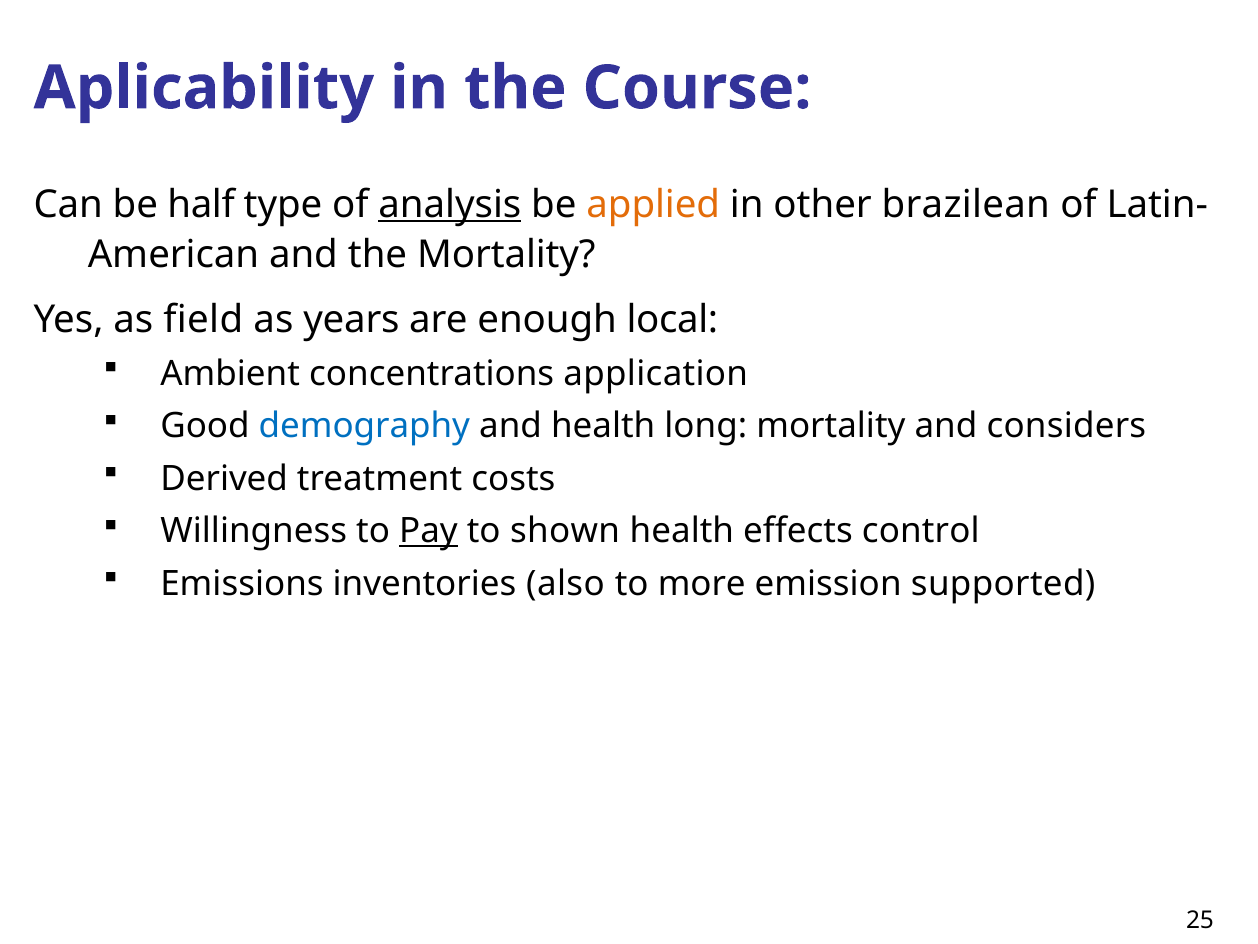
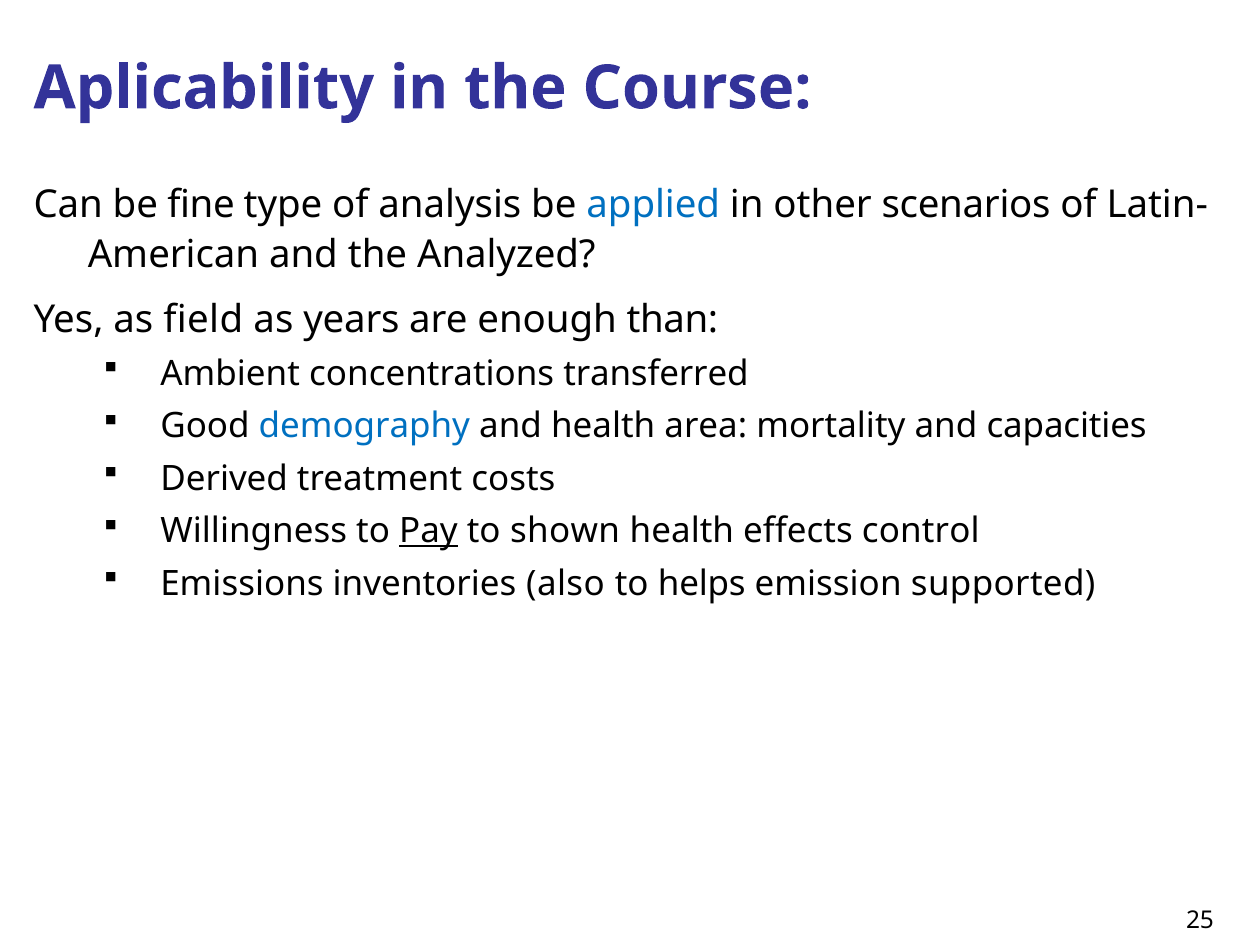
half: half -> fine
analysis underline: present -> none
applied colour: orange -> blue
brazilean: brazilean -> scenarios
the Mortality: Mortality -> Analyzed
local: local -> than
application: application -> transferred
long: long -> area
considers: considers -> capacities
more: more -> helps
